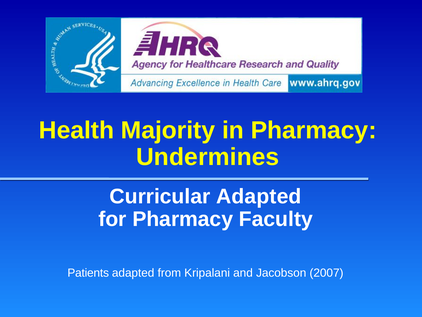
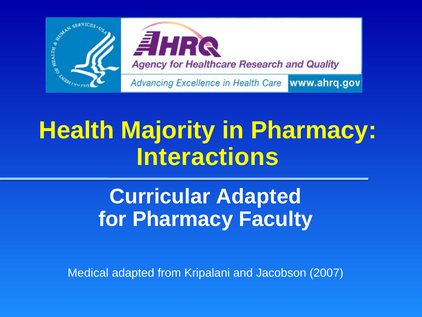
Undermines: Undermines -> Interactions
Patients: Patients -> Medical
